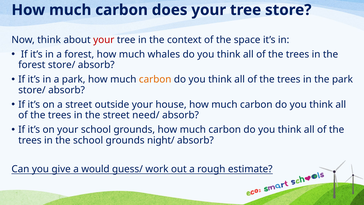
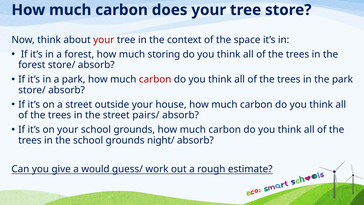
whales: whales -> storing
carbon at (155, 79) colour: orange -> red
need/: need/ -> pairs/
